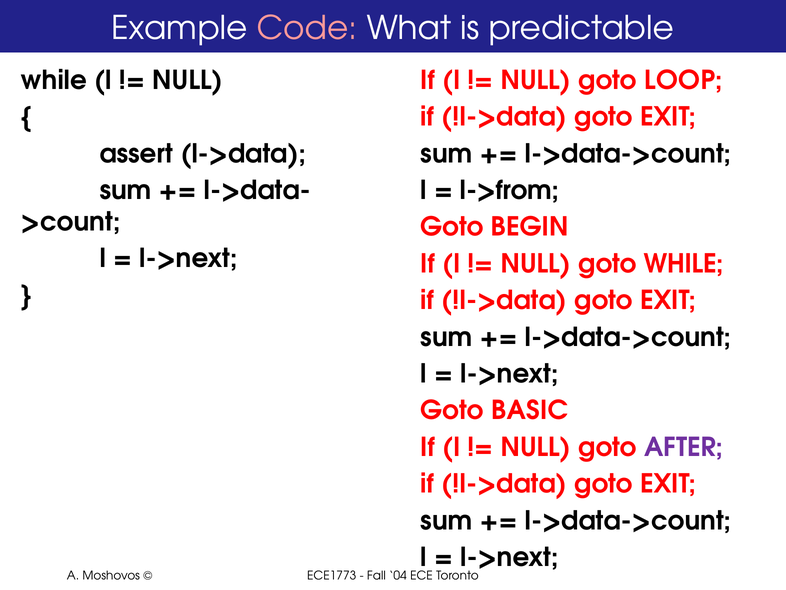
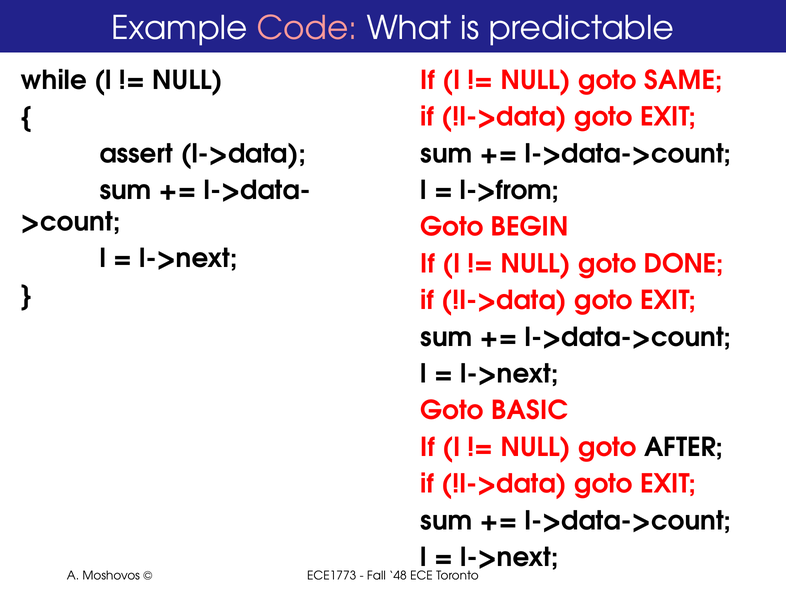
LOOP: LOOP -> SAME
goto WHILE: WHILE -> DONE
AFTER colour: purple -> black
04: 04 -> 48
